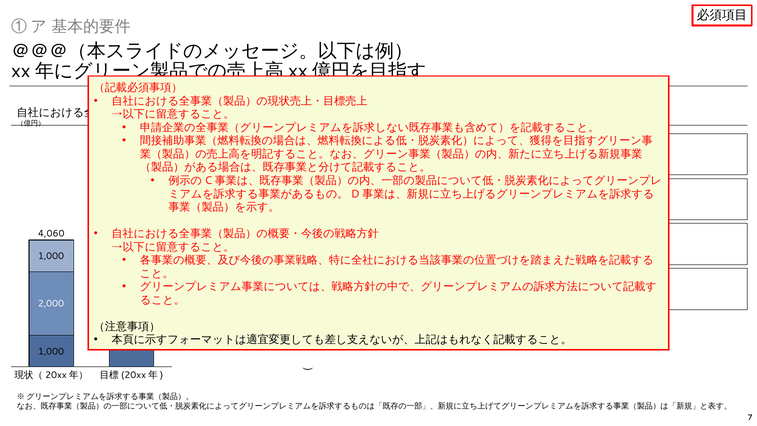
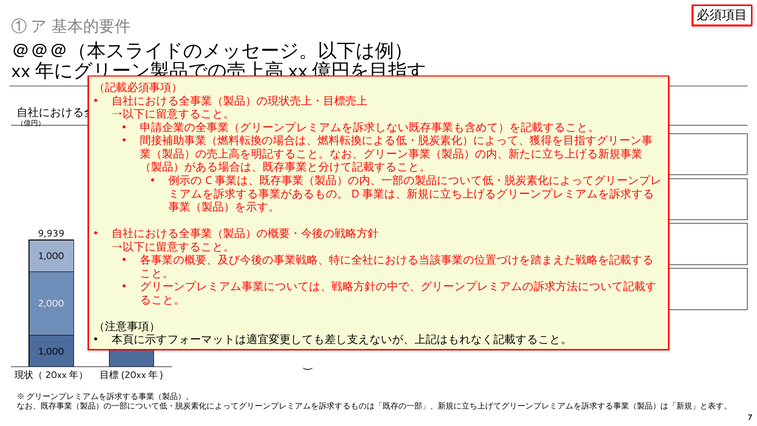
4,060: 4,060 -> 9,939
